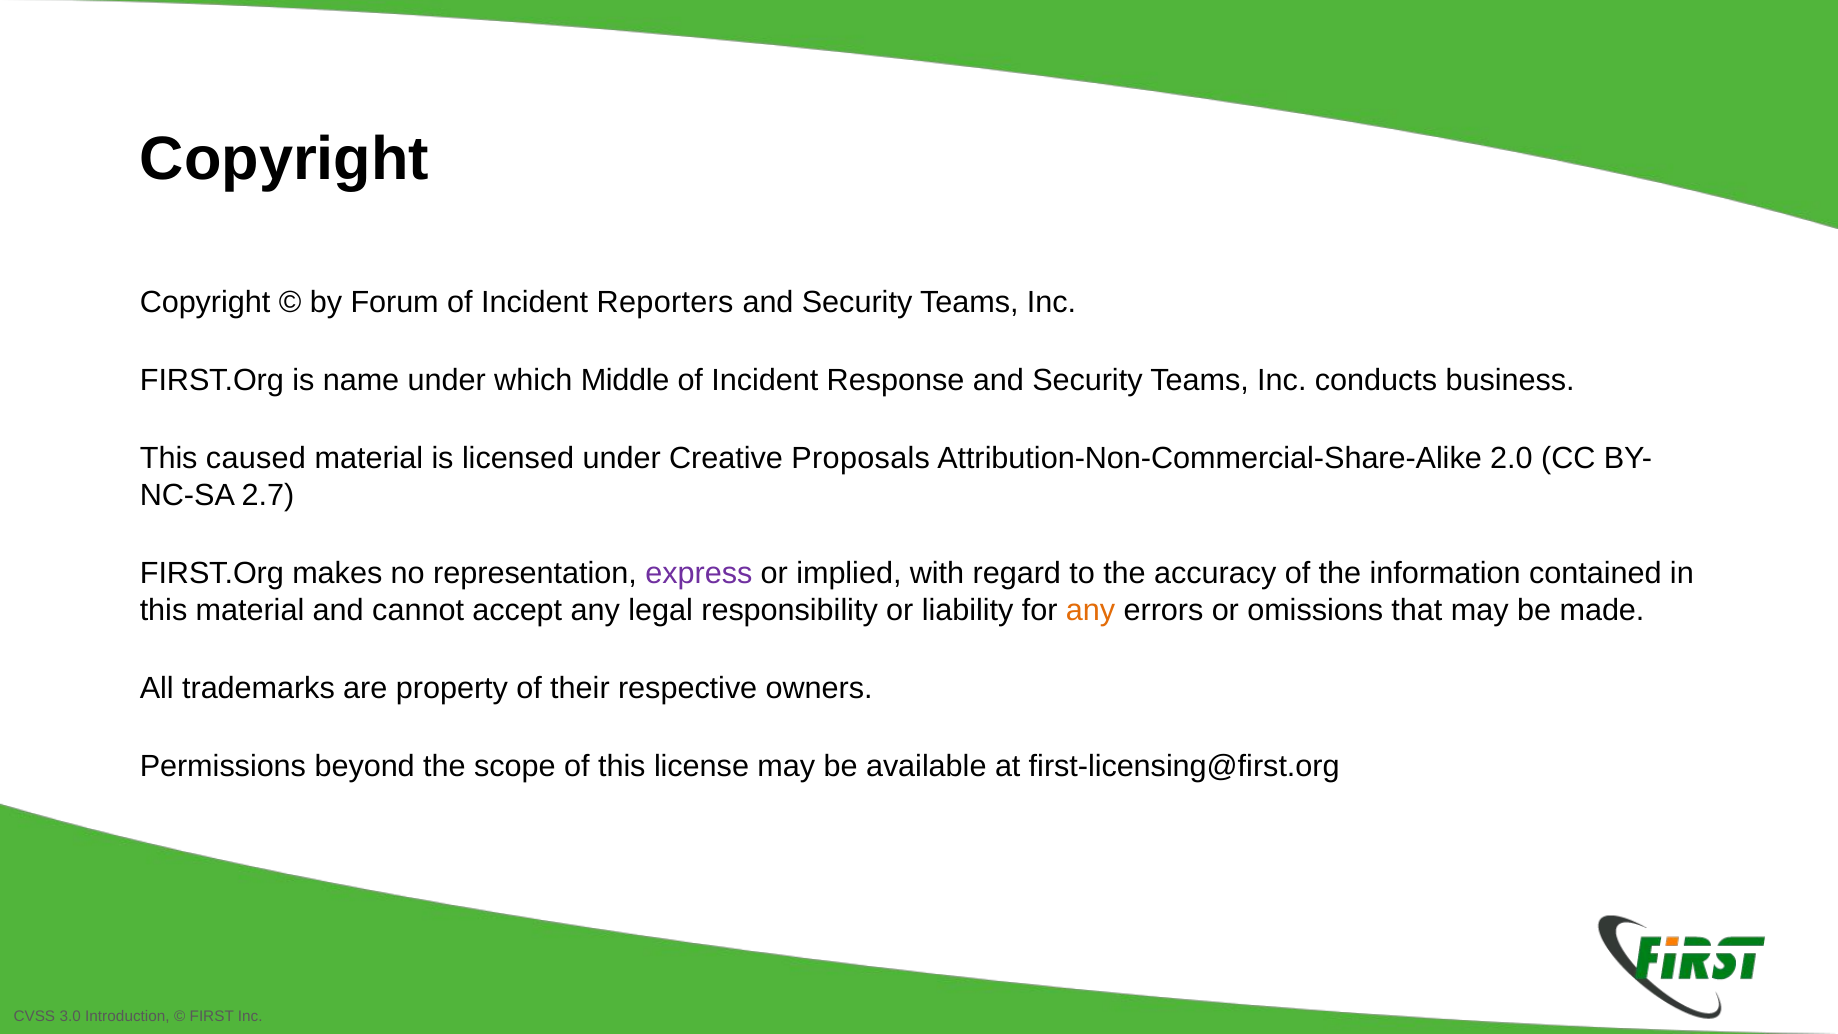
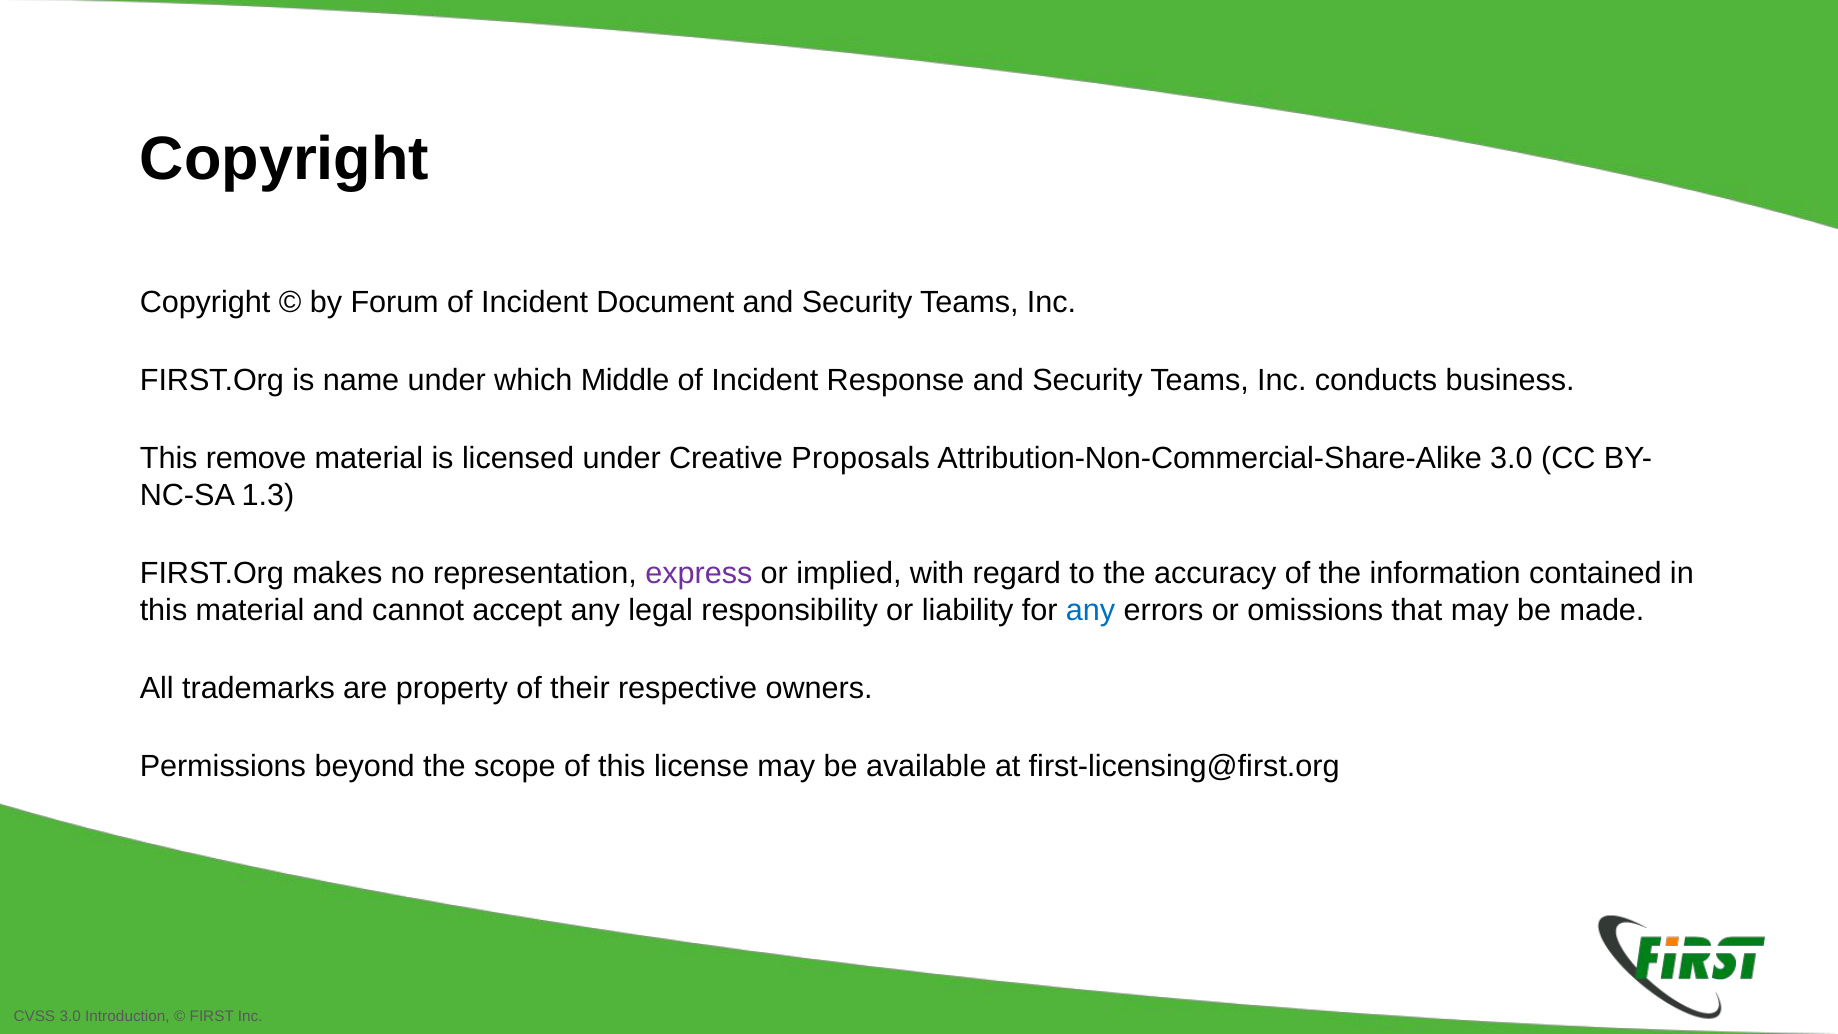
Reporters: Reporters -> Document
caused: caused -> remove
Attribution-Non-Commercial-Share-Alike 2.0: 2.0 -> 3.0
2.7: 2.7 -> 1.3
any at (1091, 610) colour: orange -> blue
